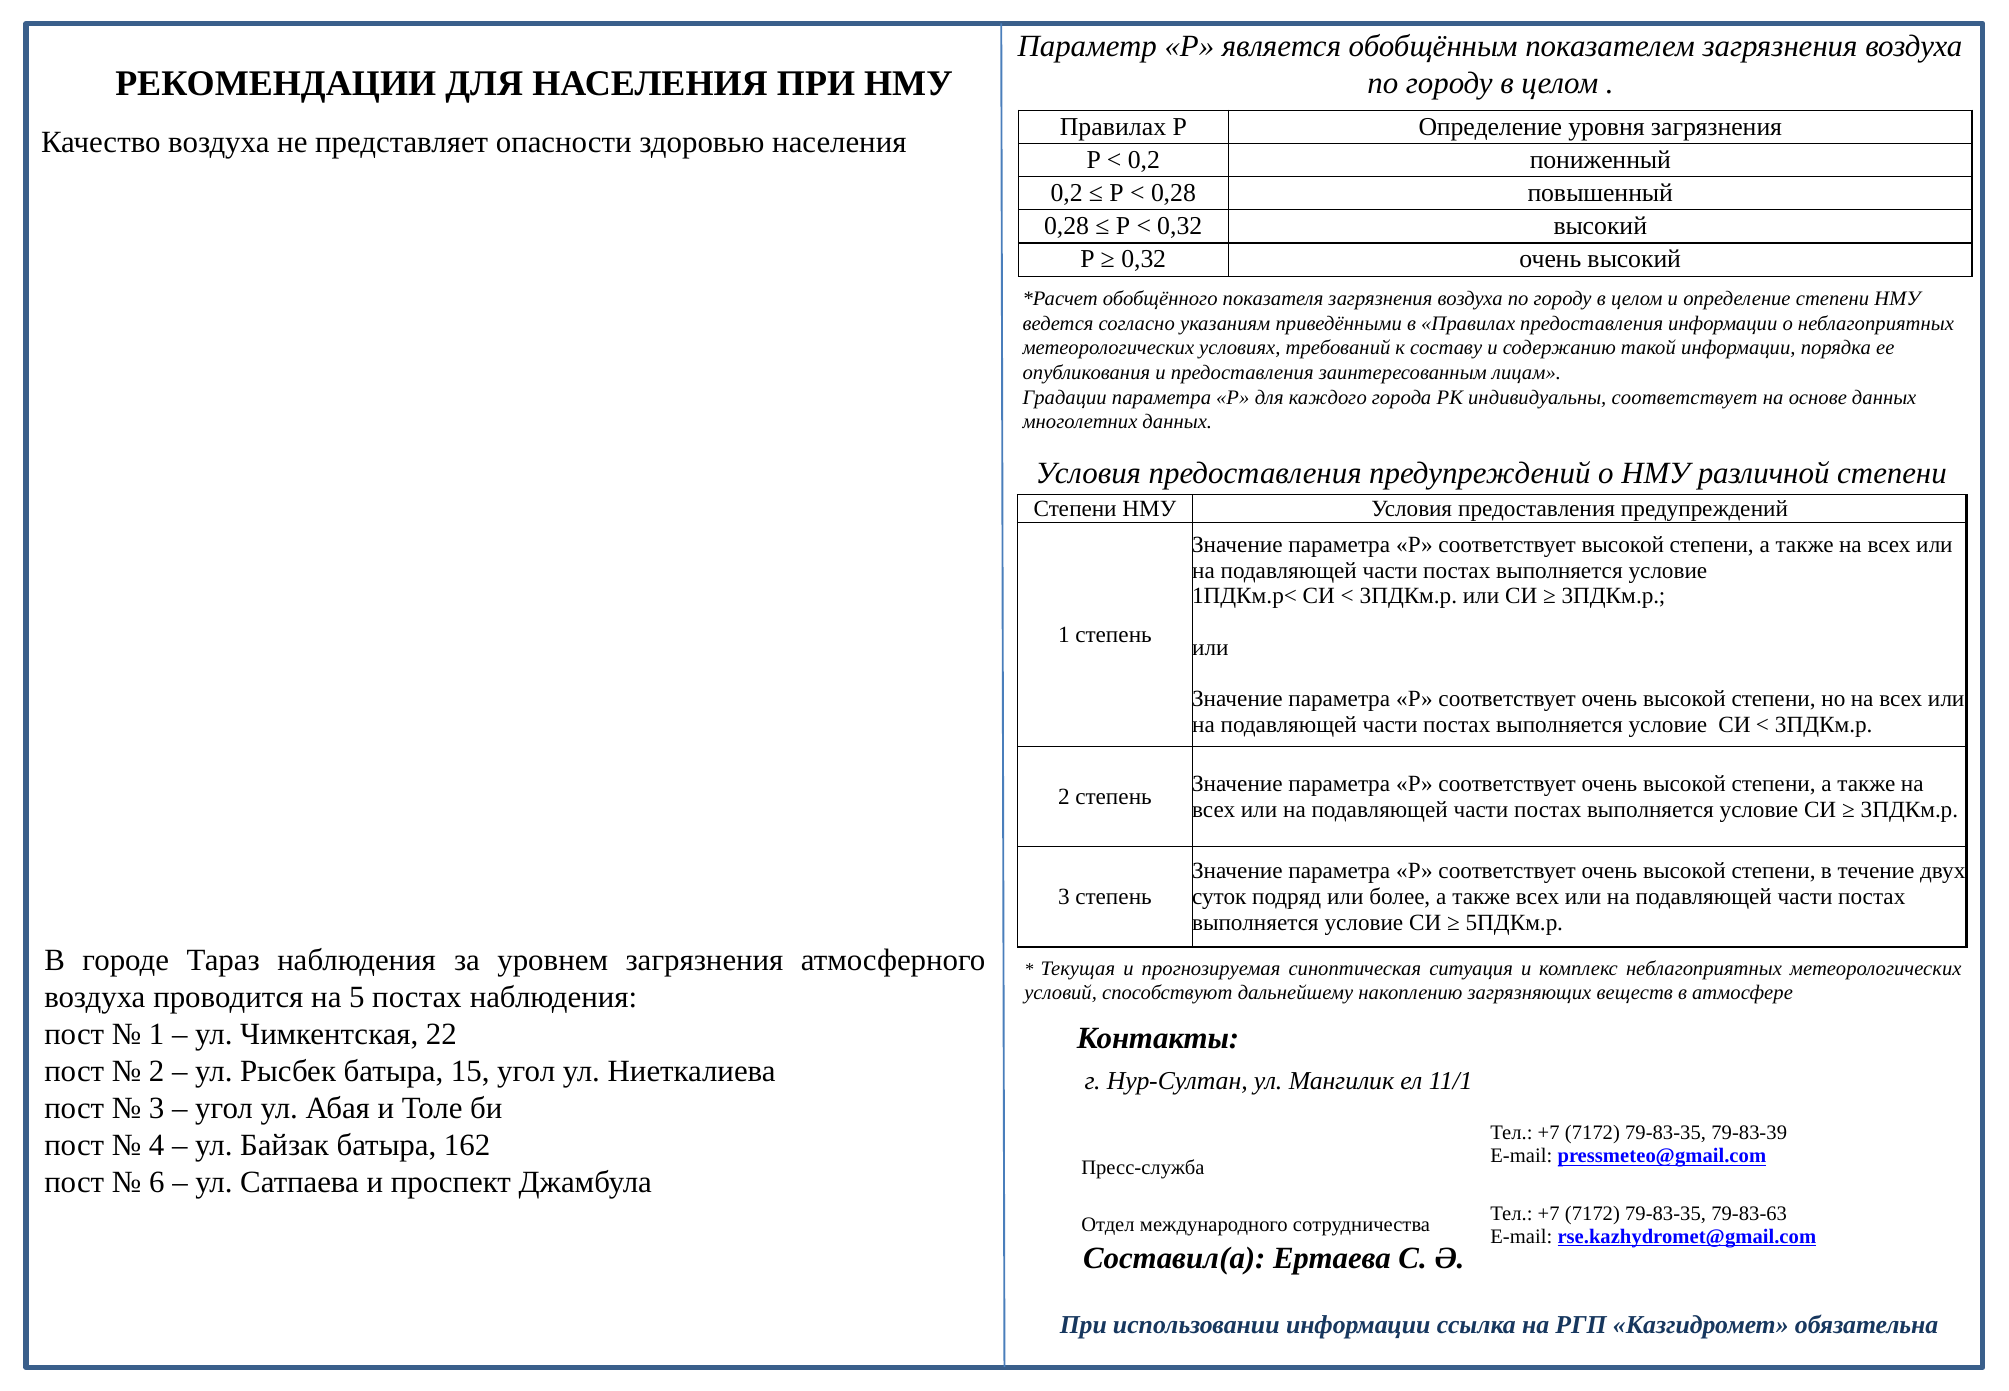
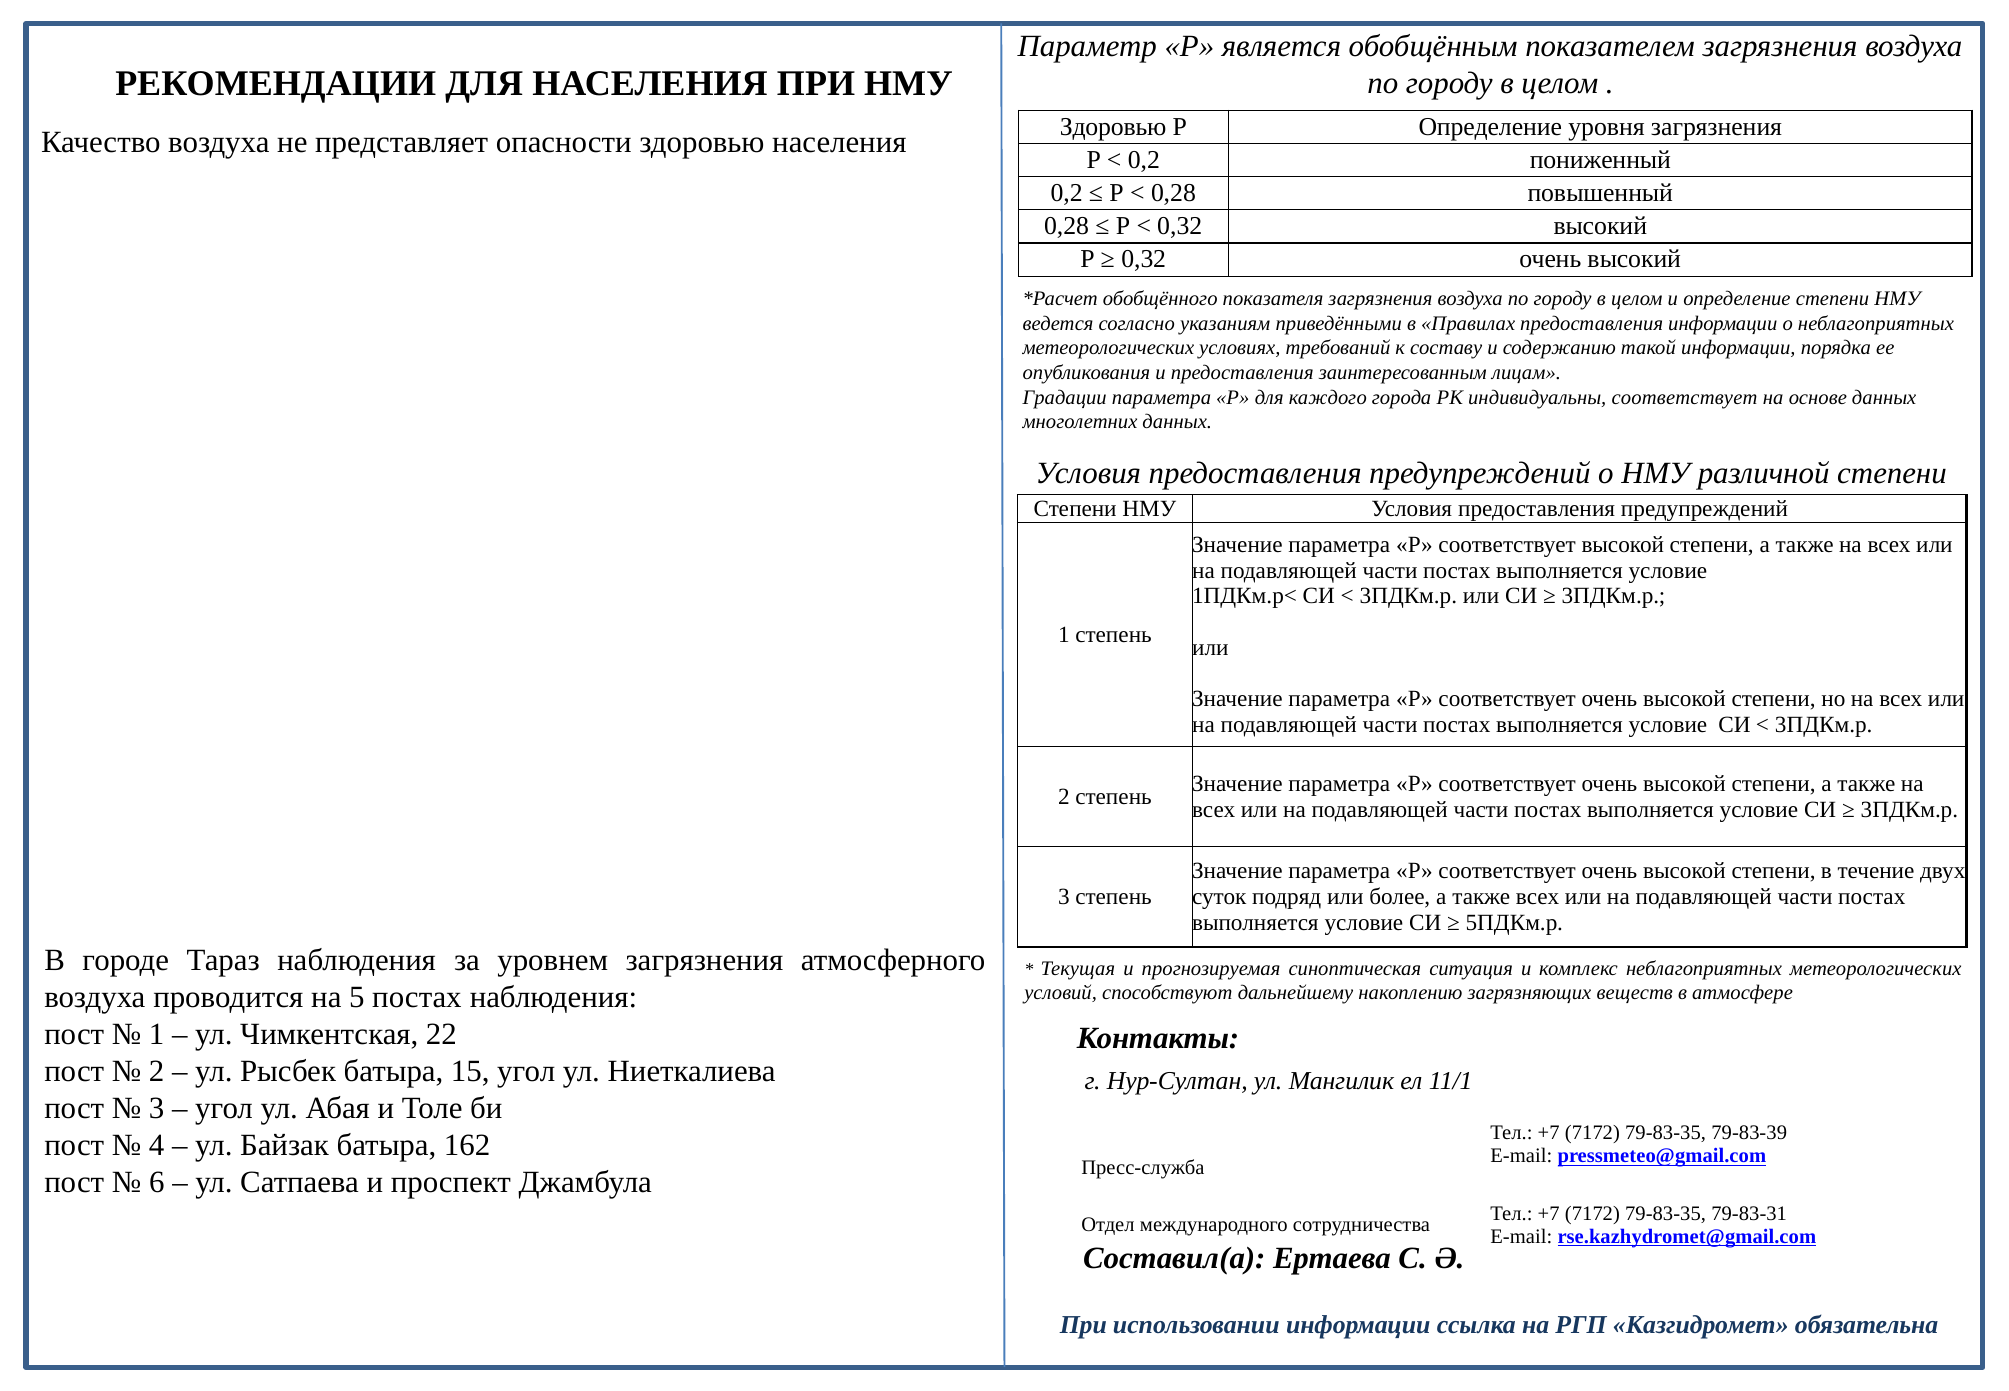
Правилах at (1113, 127): Правилах -> Здоровью
79-83-63: 79-83-63 -> 79-83-31
